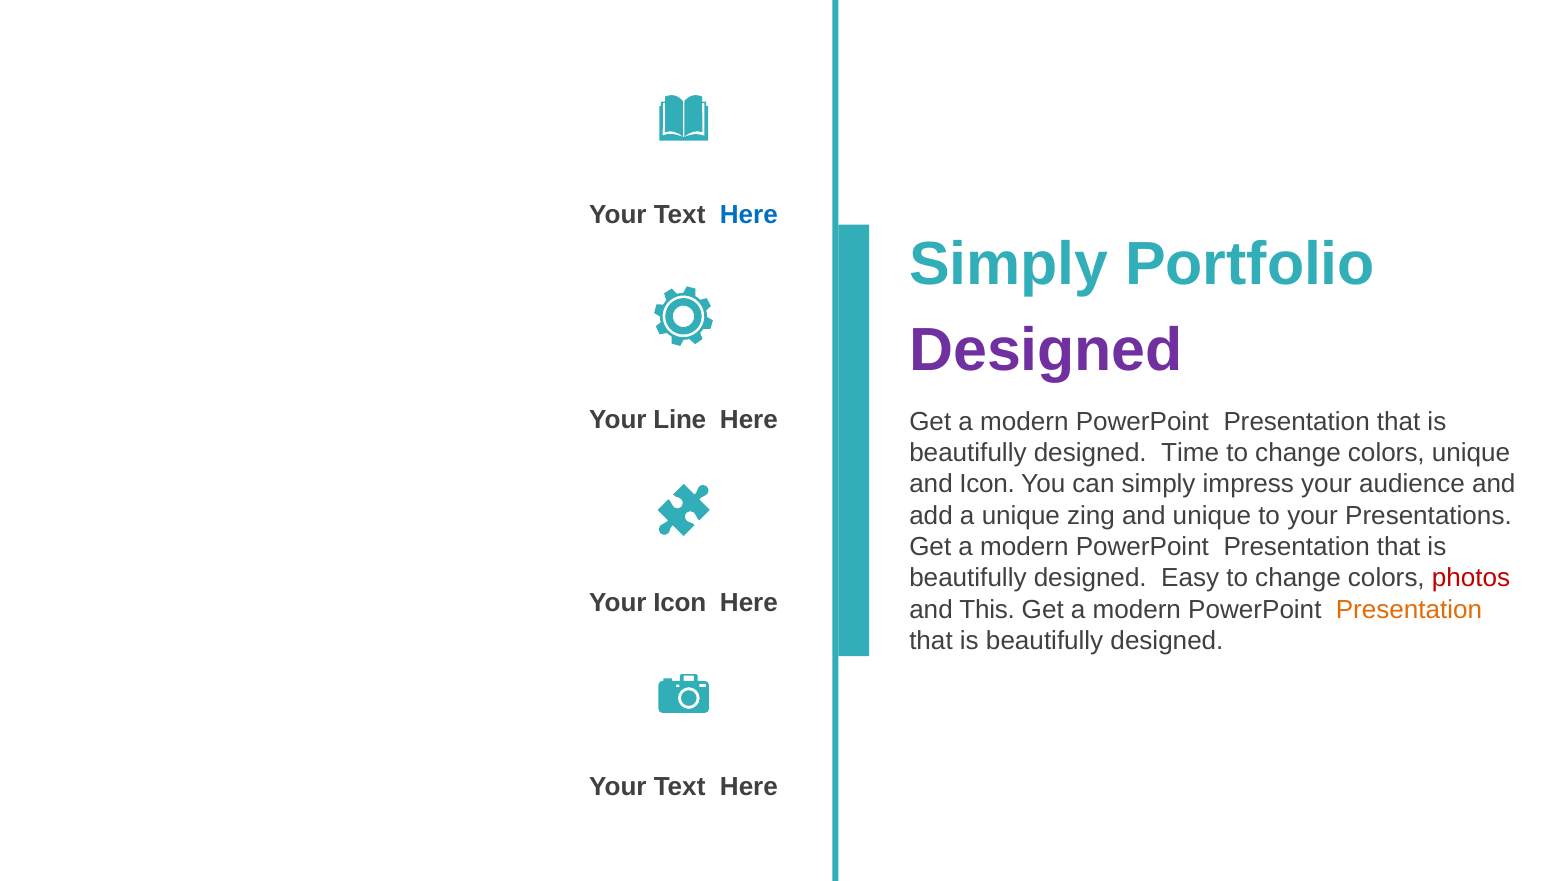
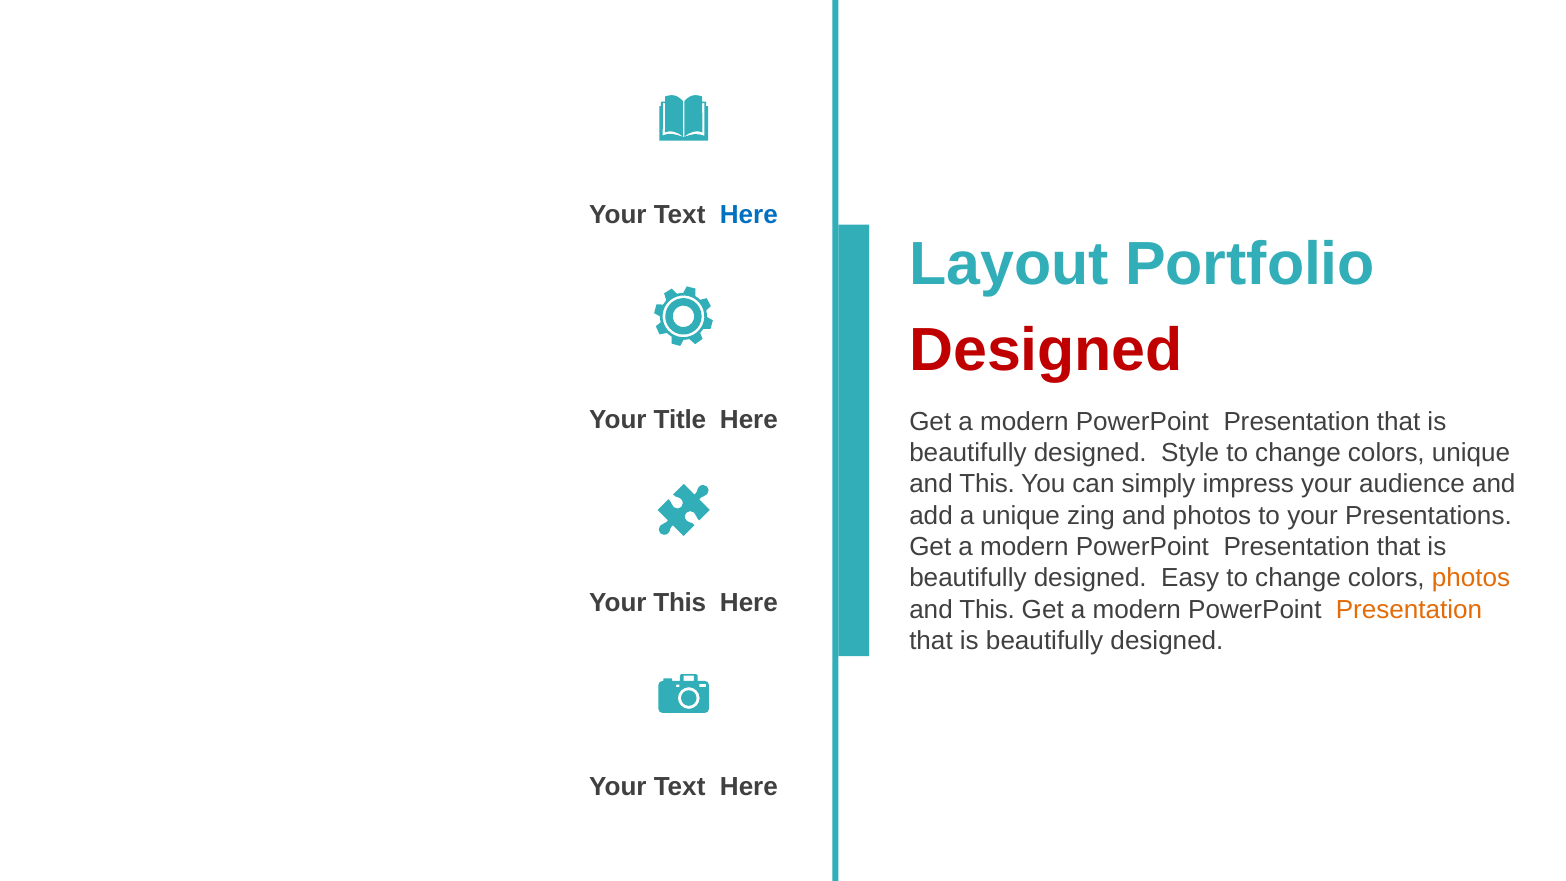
Simply at (1009, 265): Simply -> Layout
Designed at (1046, 350) colour: purple -> red
Line: Line -> Title
Time: Time -> Style
Icon at (987, 484): Icon -> This
and unique: unique -> photos
photos at (1471, 578) colour: red -> orange
Your Icon: Icon -> This
